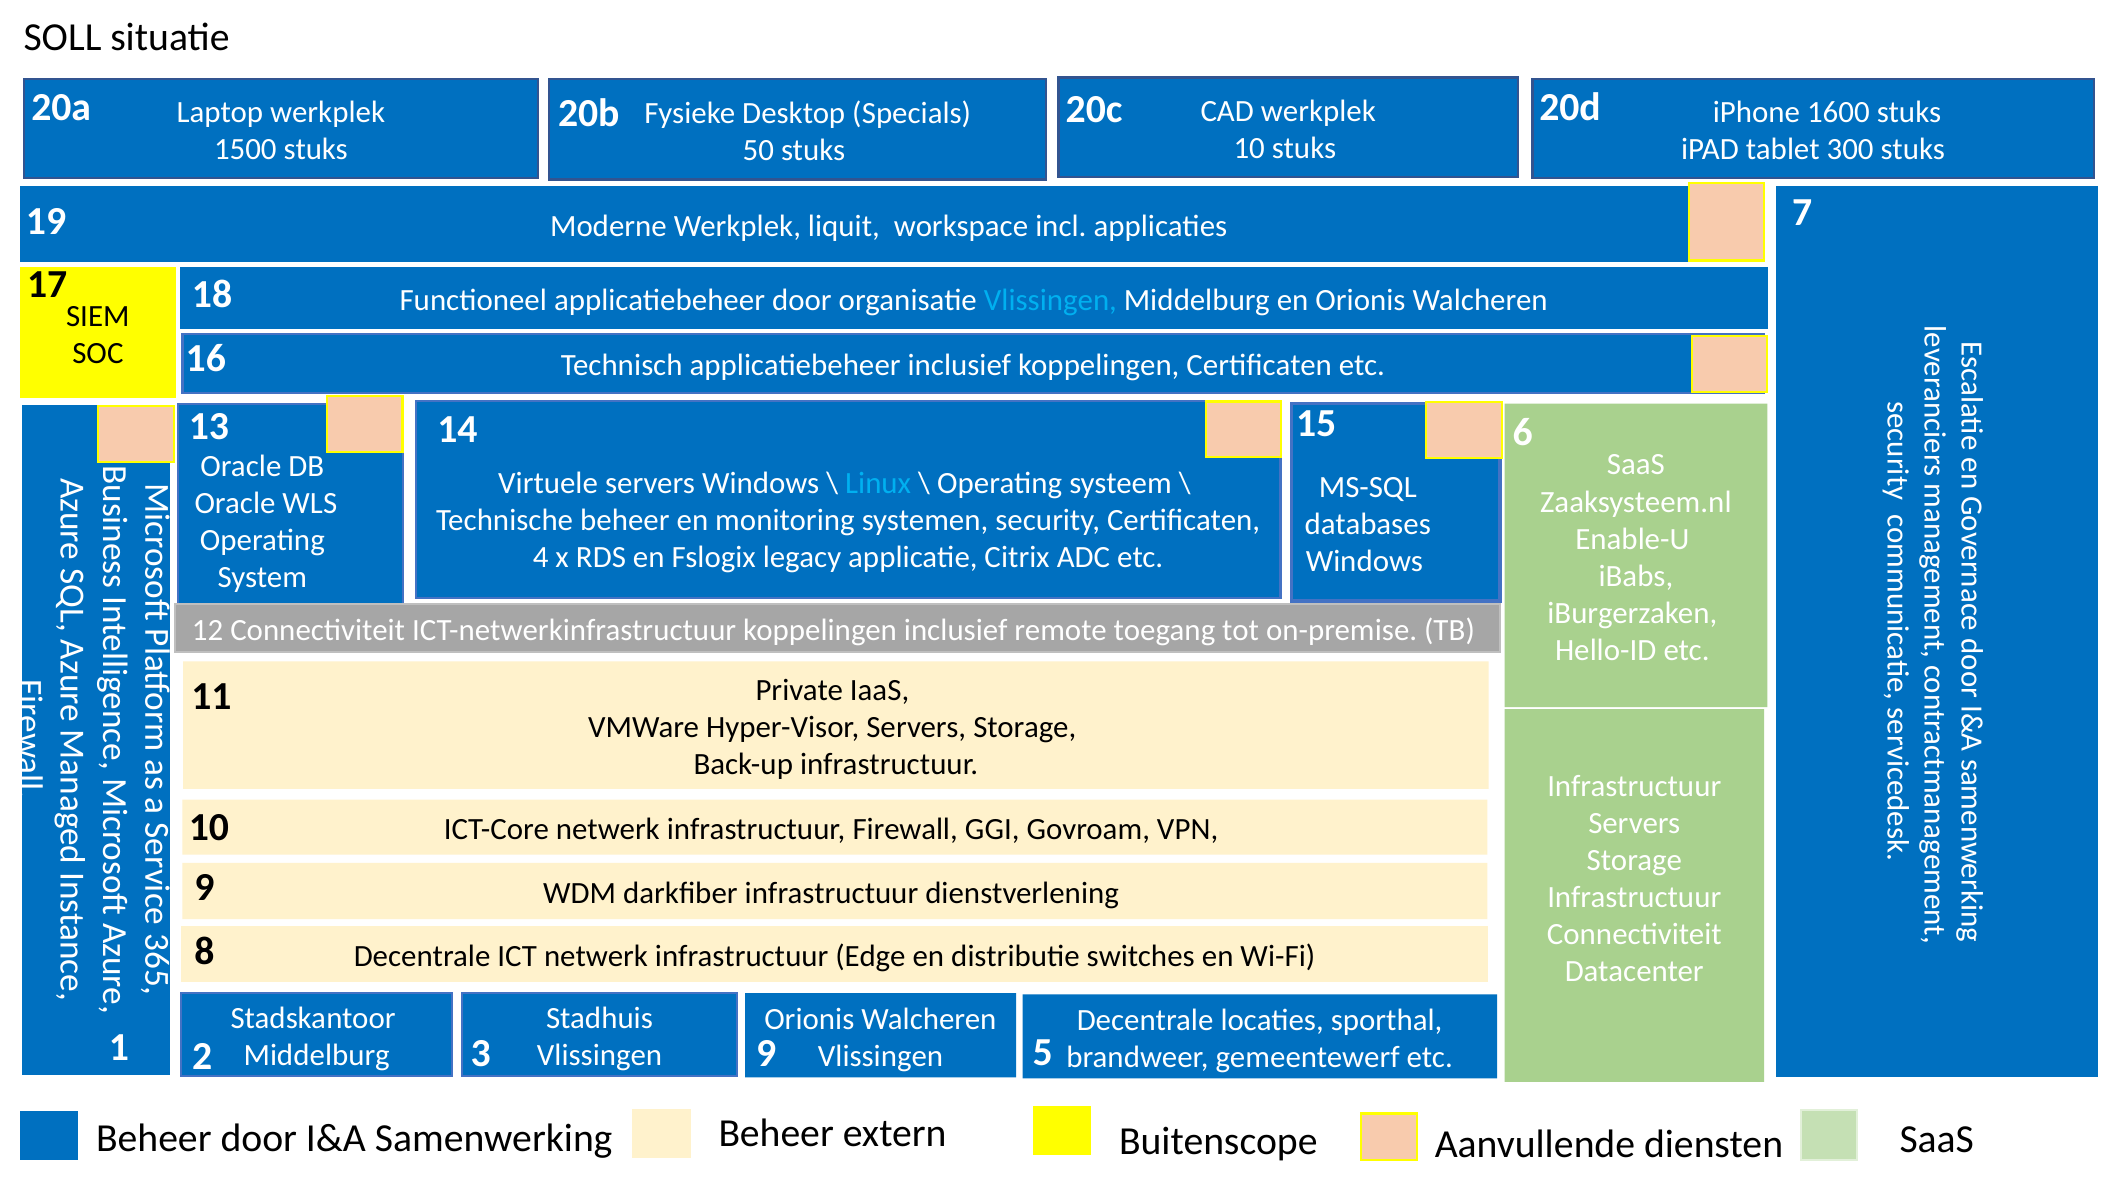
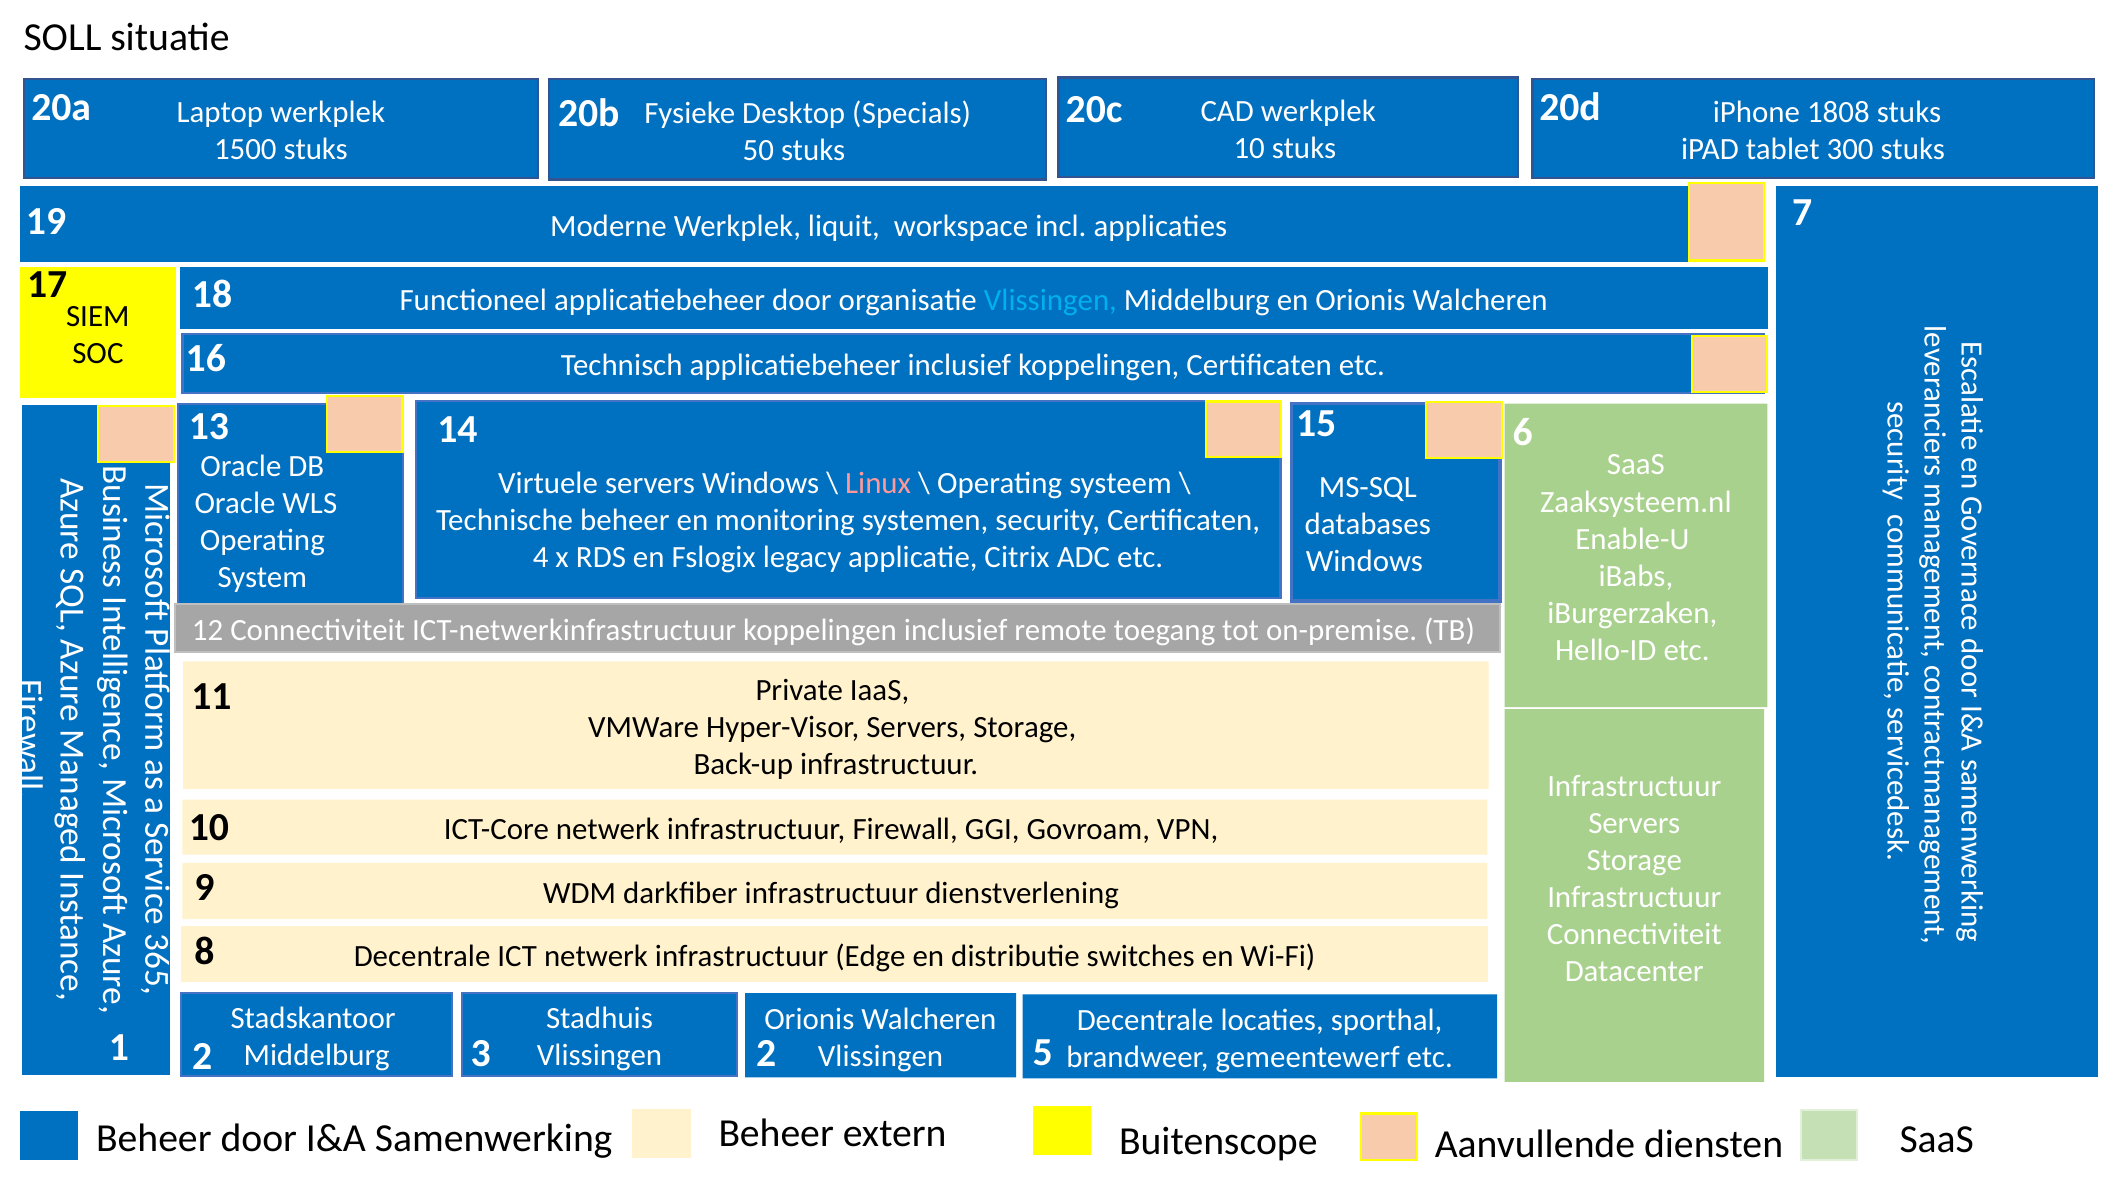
1600: 1600 -> 1808
Linux colour: light blue -> pink
Middelburg 9: 9 -> 2
